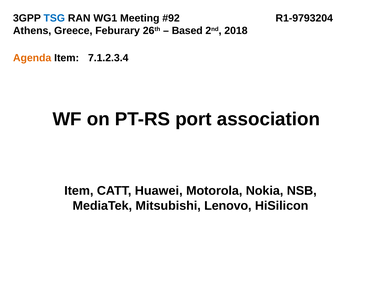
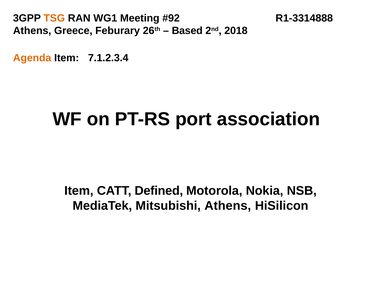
TSG colour: blue -> orange
R1-9793204: R1-9793204 -> R1-3314888
Huawei: Huawei -> Defined
Mitsubishi Lenovo: Lenovo -> Athens
